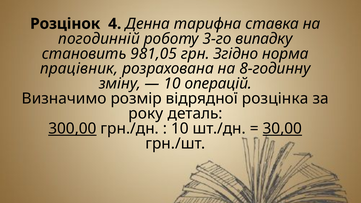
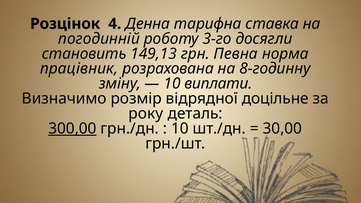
випадку: випадку -> досягли
981,05: 981,05 -> 149,13
Згідно: Згідно -> Певна
операцій: операцій -> виплати
розцінка: розцінка -> доцільне
30,00 underline: present -> none
